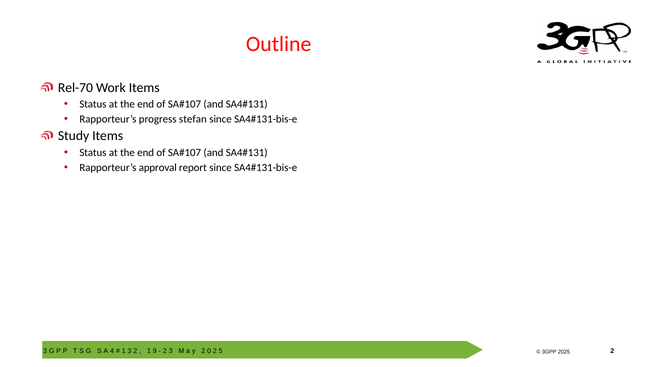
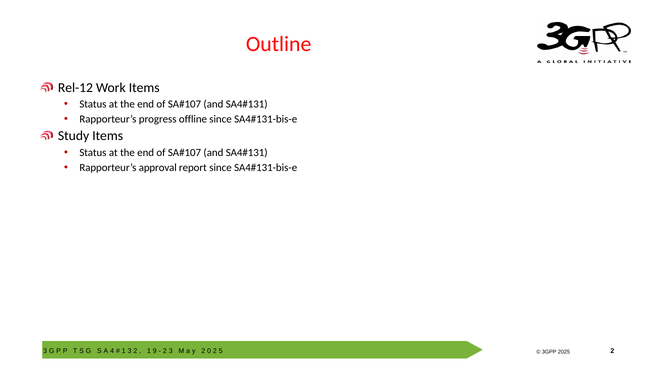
Rel-70: Rel-70 -> Rel-12
stefan: stefan -> offline
